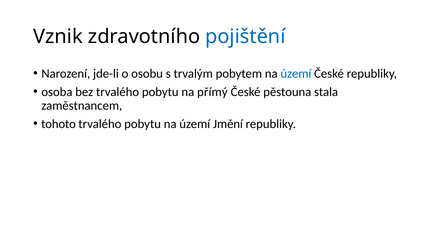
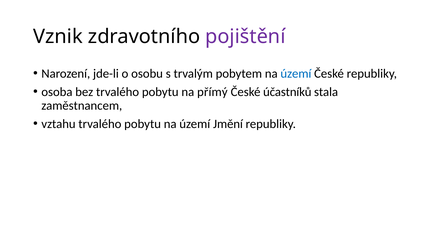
pojištění colour: blue -> purple
pěstouna: pěstouna -> účastníků
tohoto: tohoto -> vztahu
